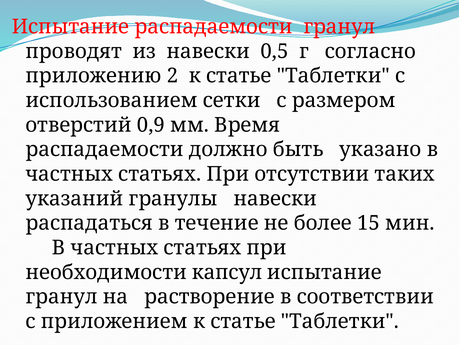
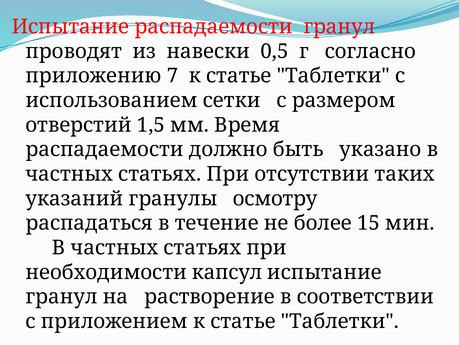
2: 2 -> 7
0,9: 0,9 -> 1,5
гранулы навески: навески -> осмотру
